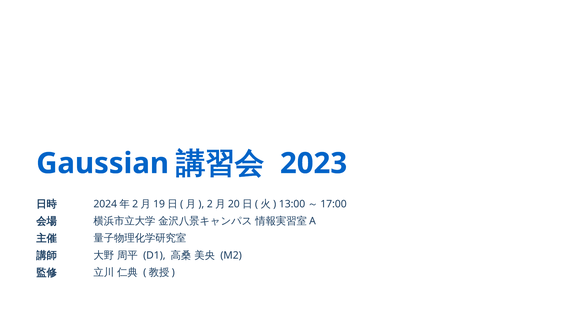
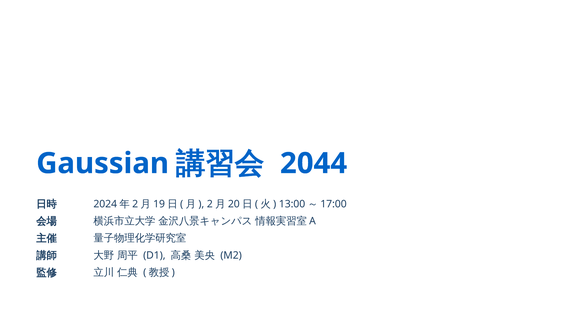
2023: 2023 -> 2044
